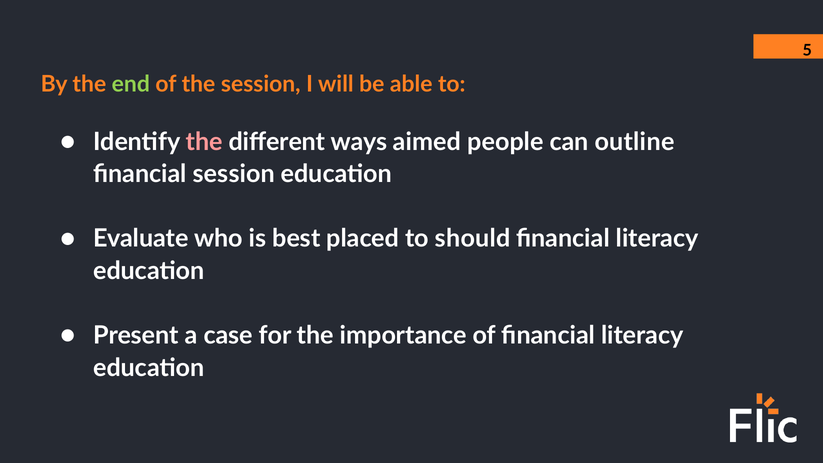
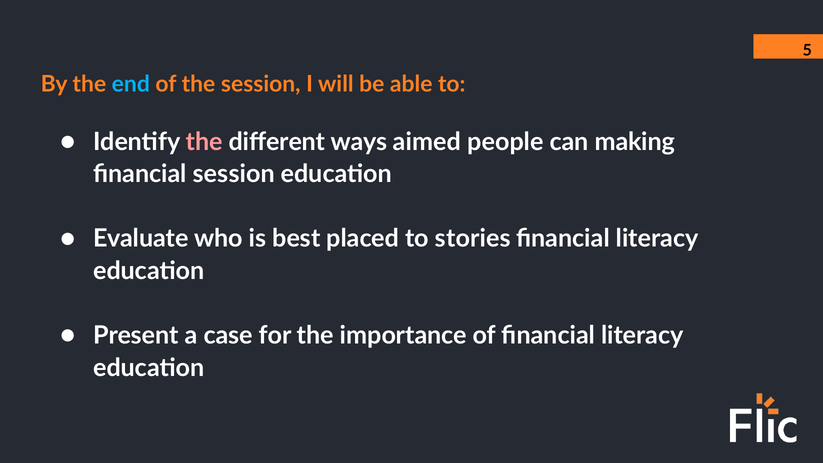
end colour: light green -> light blue
outline: outline -> making
should: should -> stories
